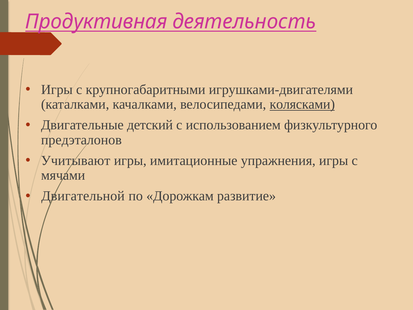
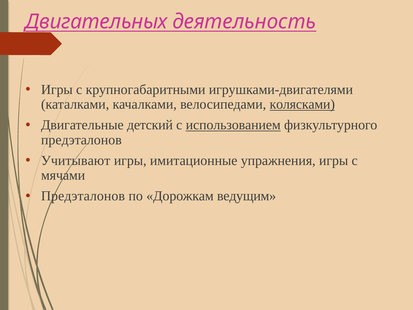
Продуктивная: Продуктивная -> Двигательных
использованием underline: none -> present
Двигательной at (83, 196): Двигательной -> Предэталонов
развитие: развитие -> ведущим
